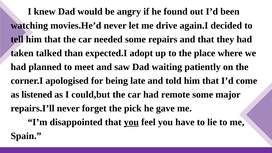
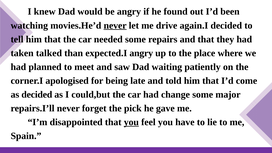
never at (115, 25) underline: none -> present
expected.I adopt: adopt -> angry
as listened: listened -> decided
remote: remote -> change
